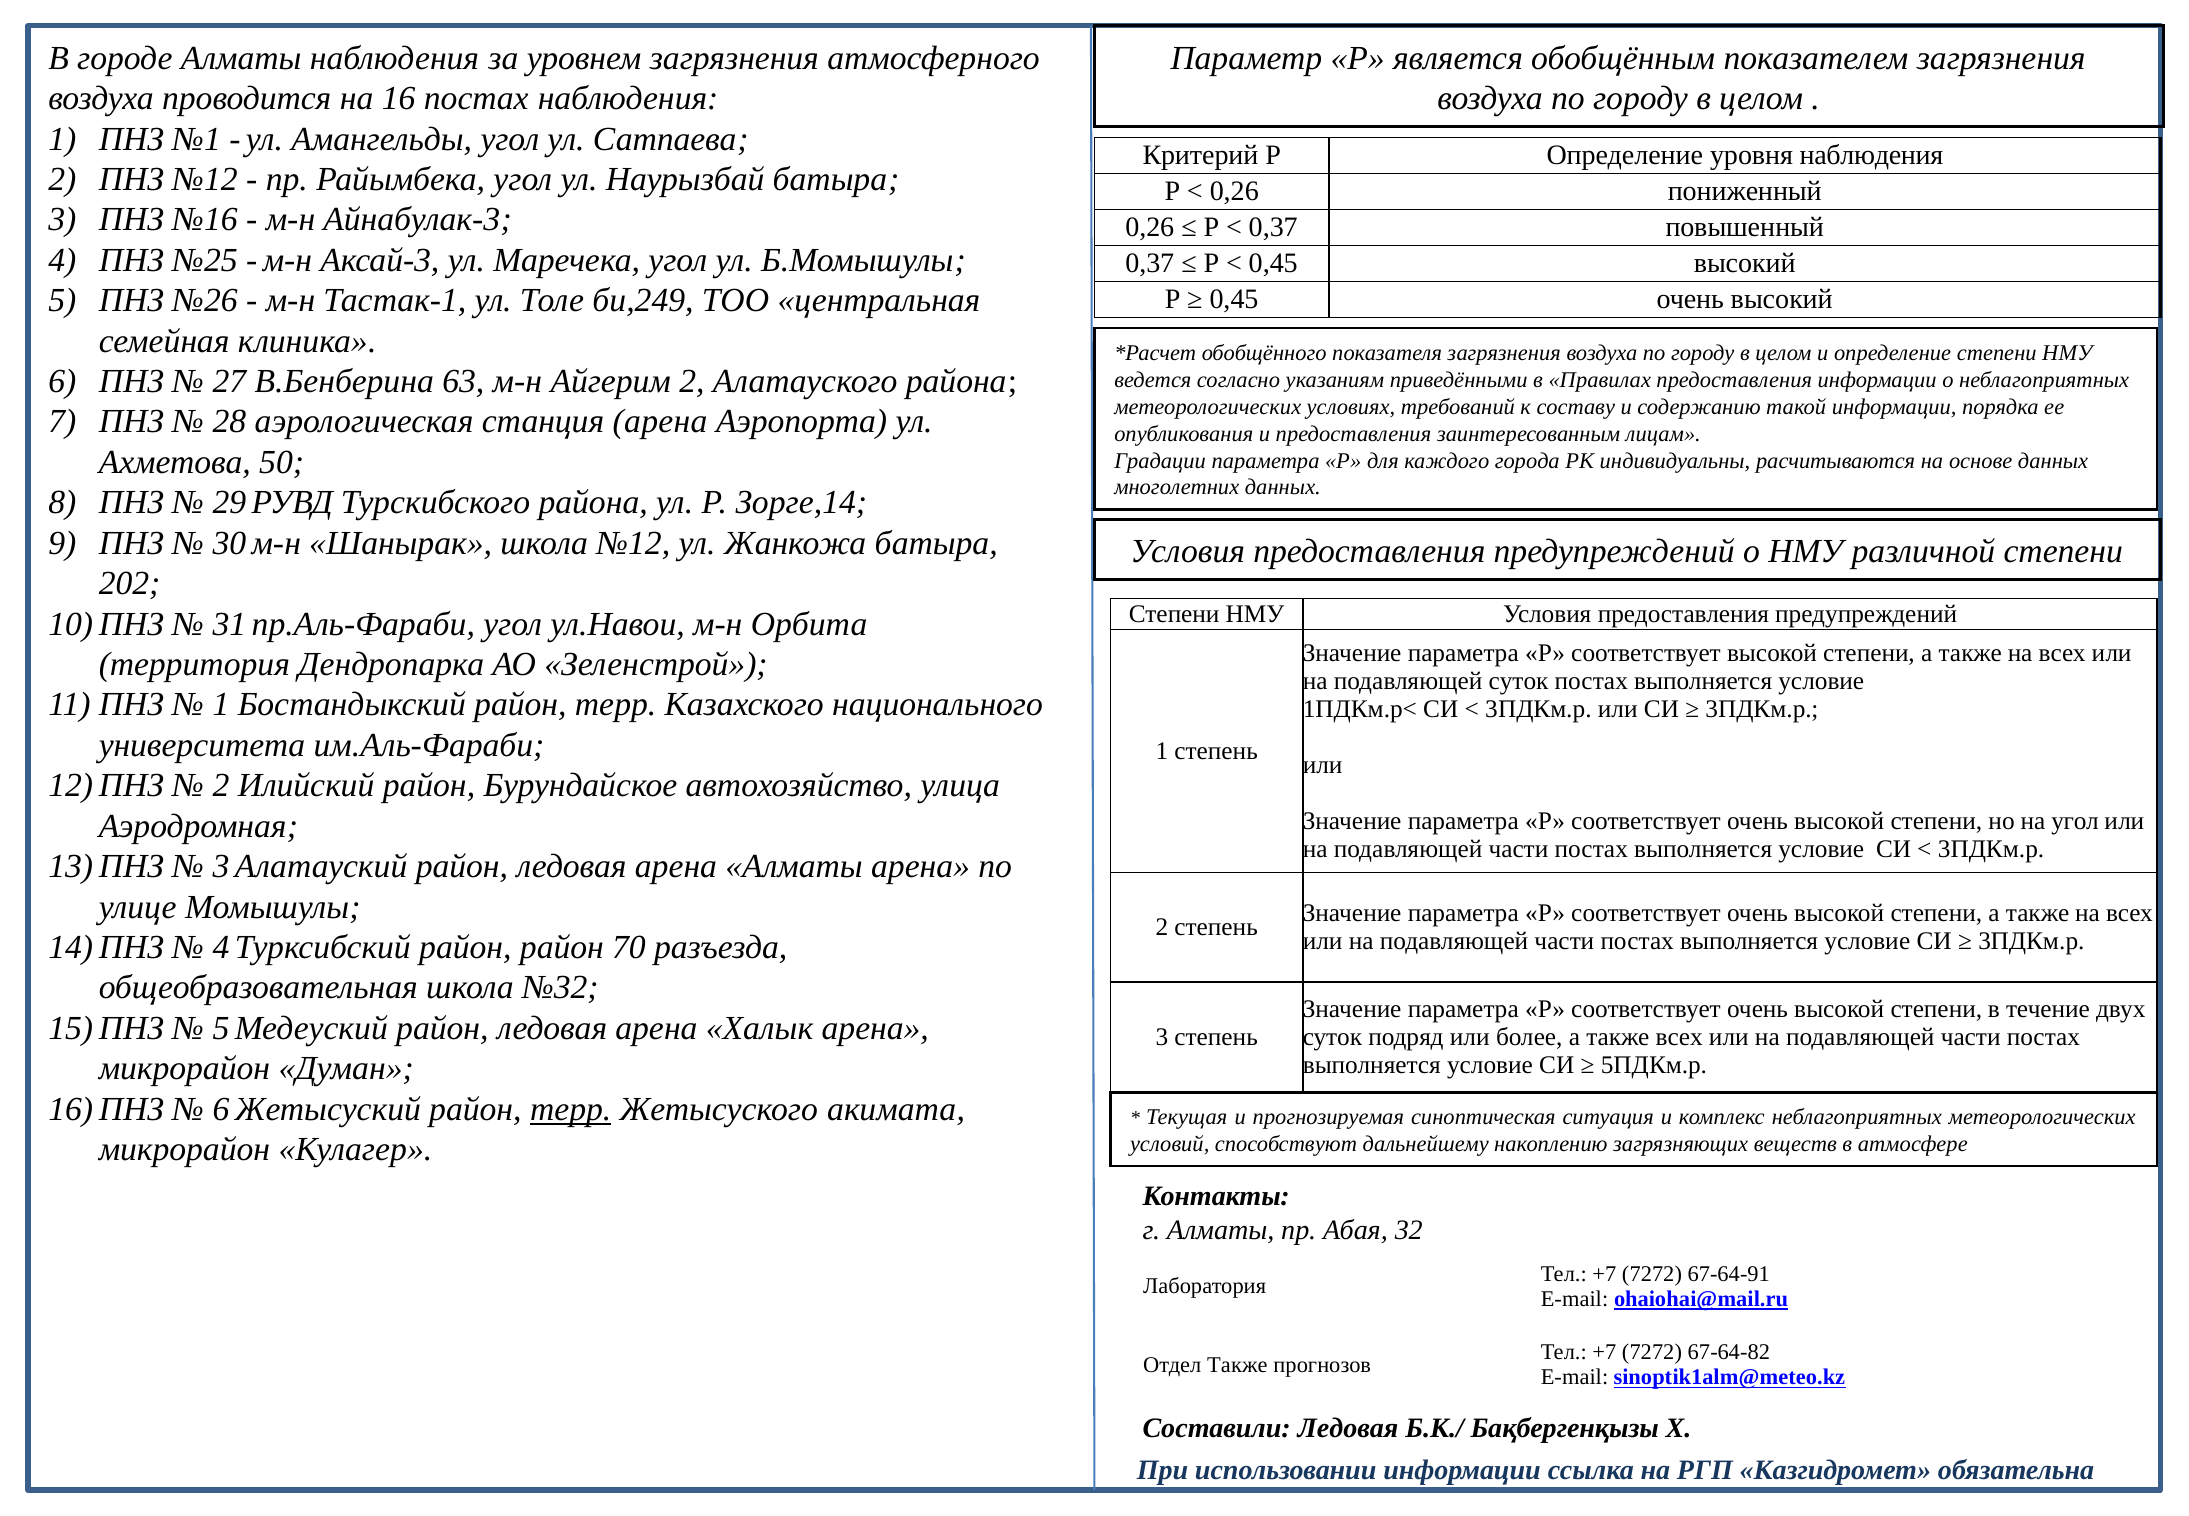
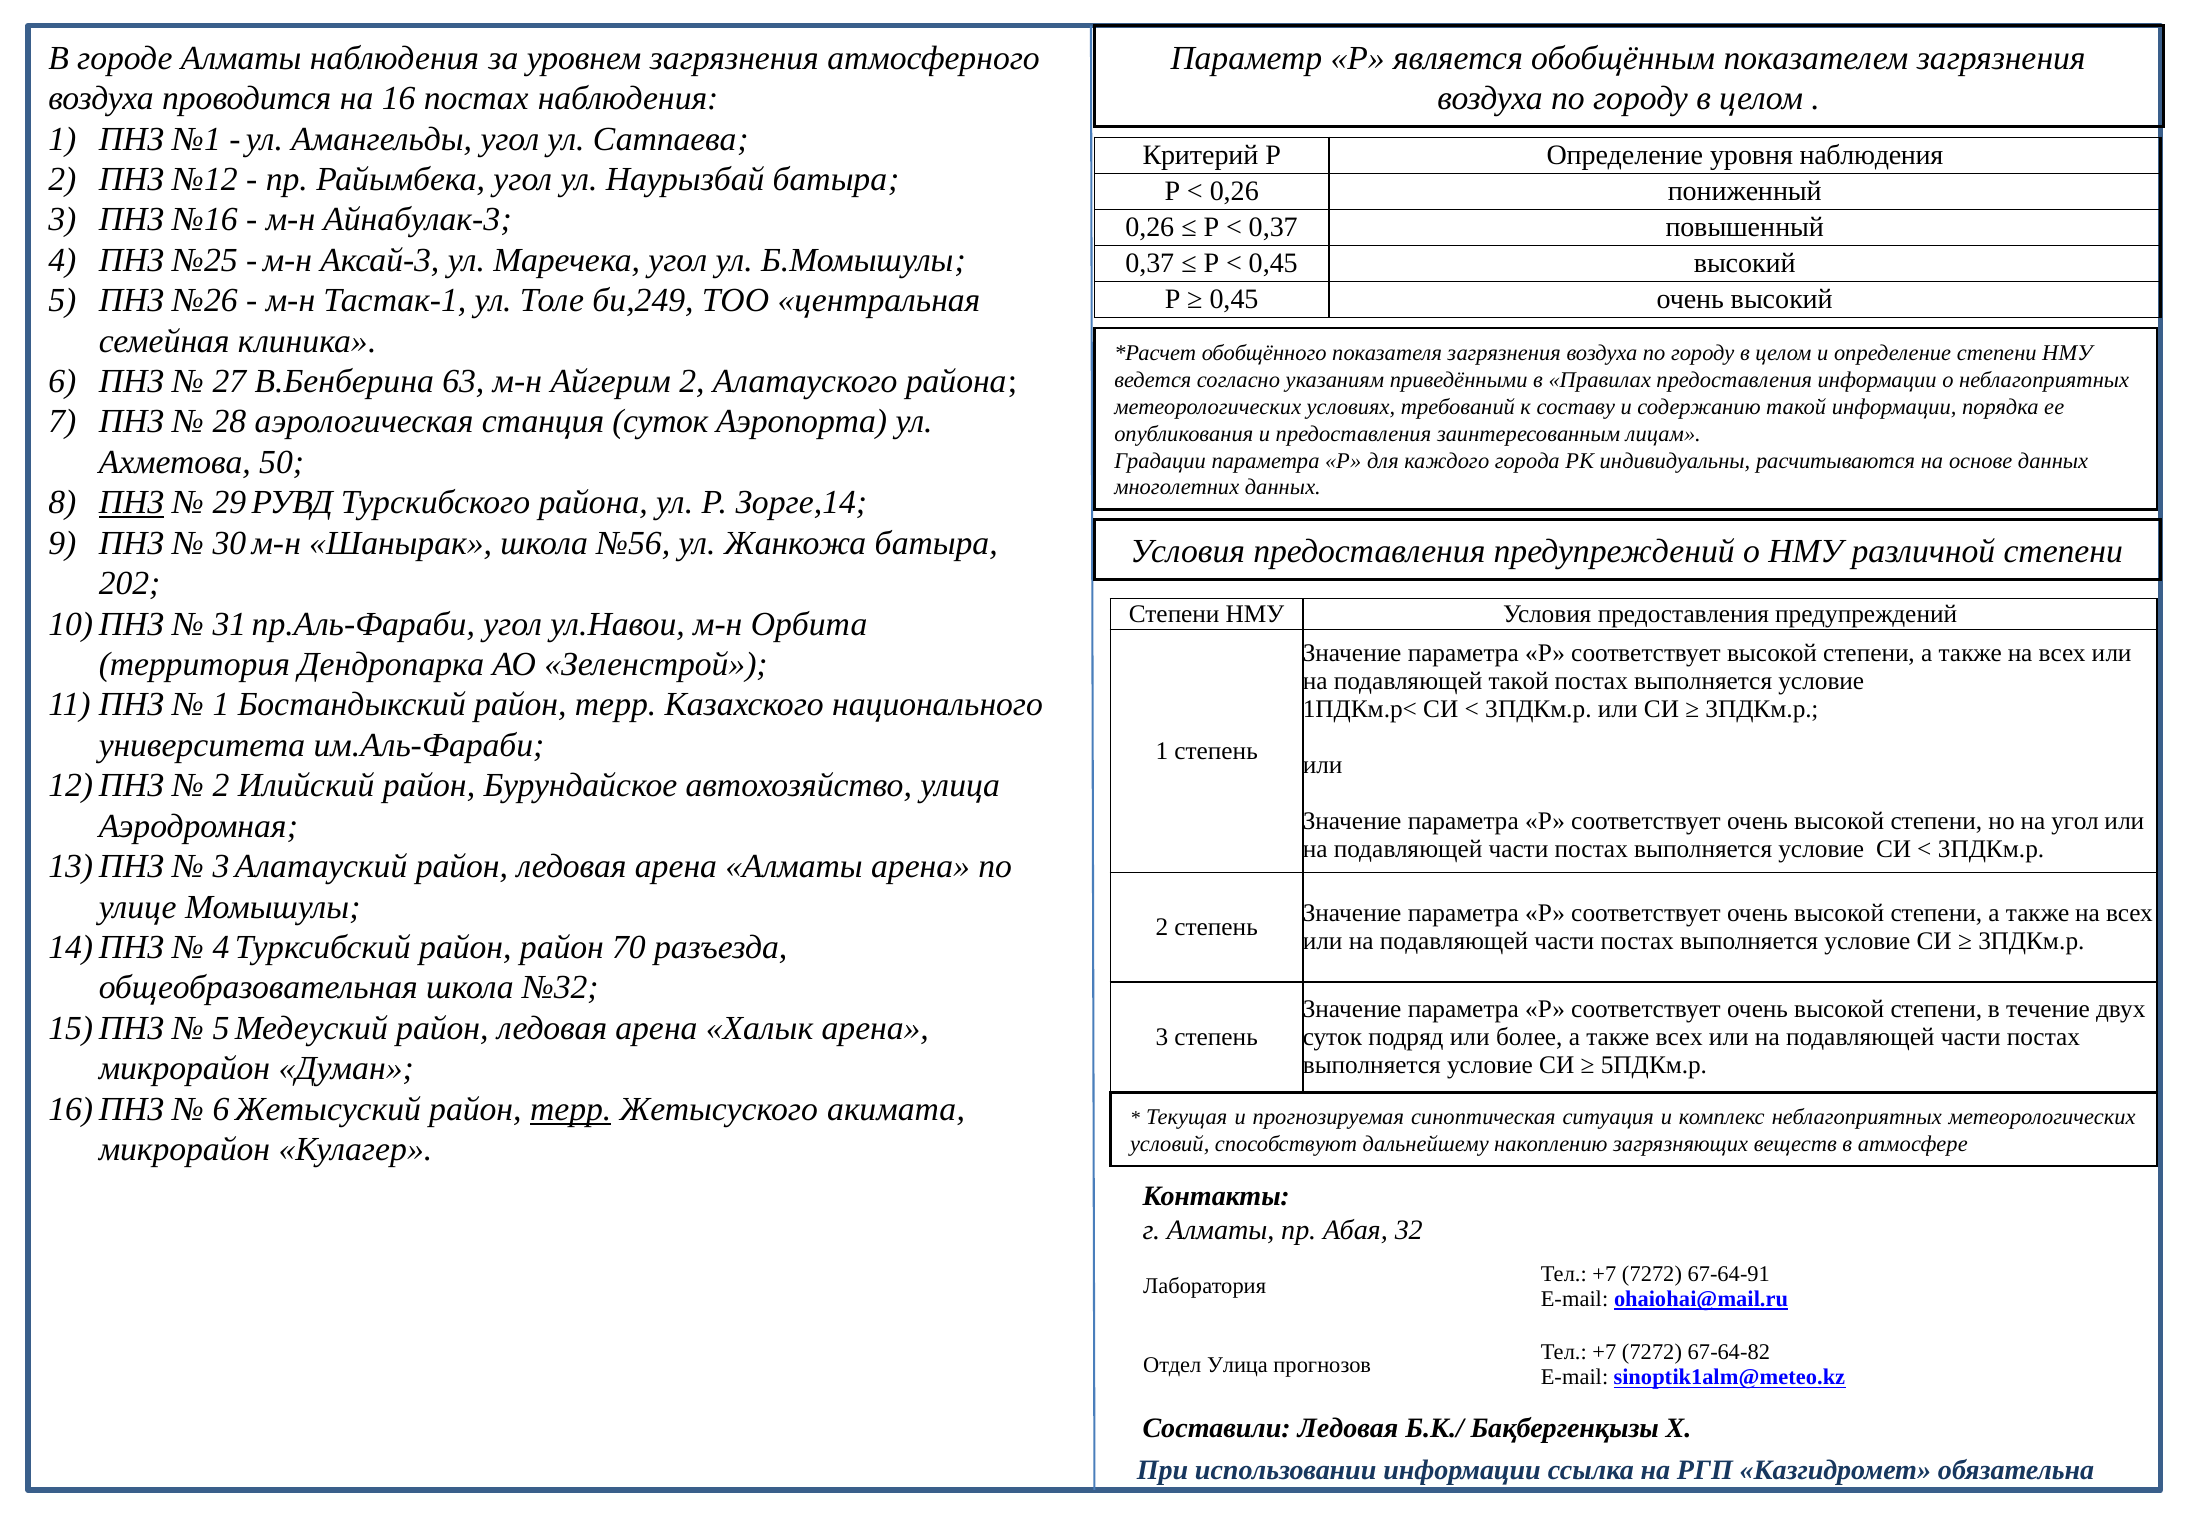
станция арена: арена -> суток
ПНЗ at (131, 503) underline: none -> present
школа №12: №12 -> №56
подавляющей суток: суток -> такой
Отдел Также: Также -> Улица
